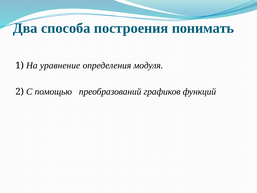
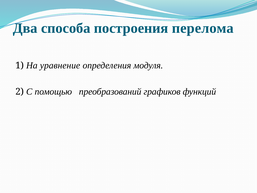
понимать: понимать -> перелома
